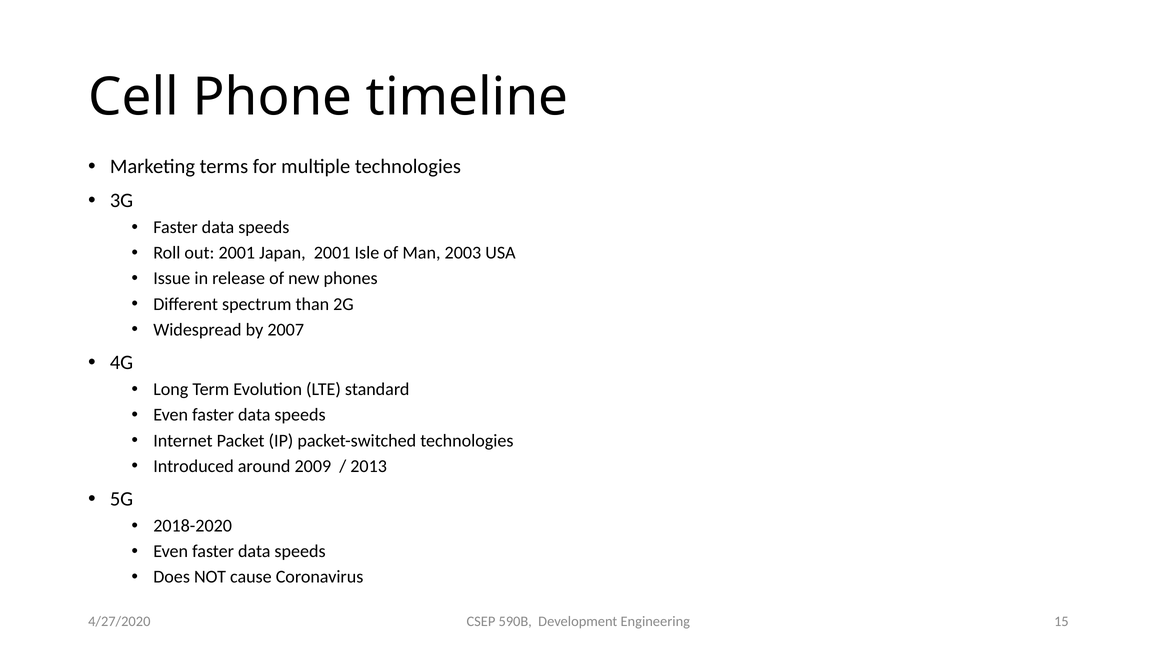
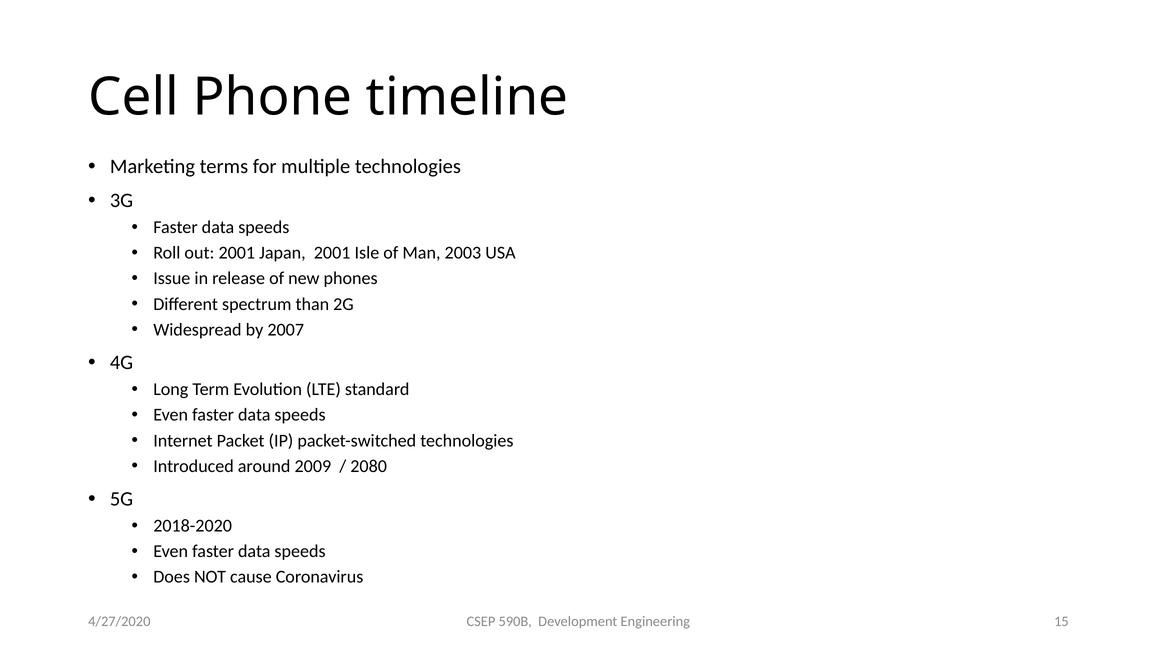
2013: 2013 -> 2080
